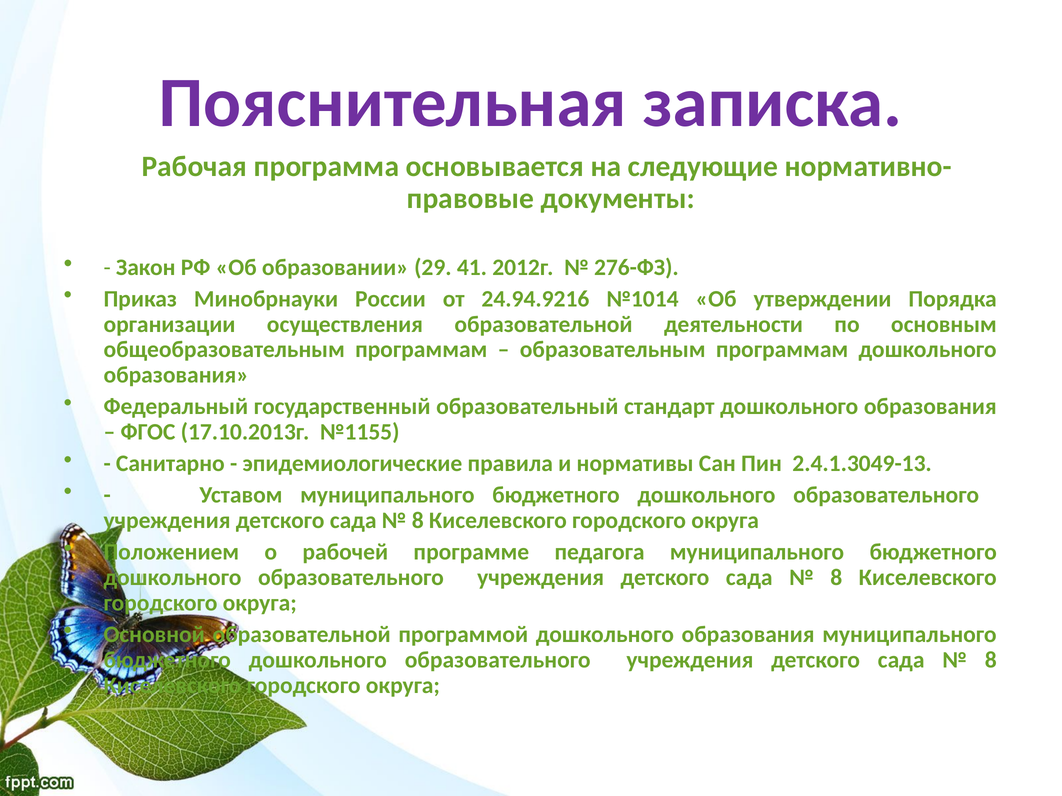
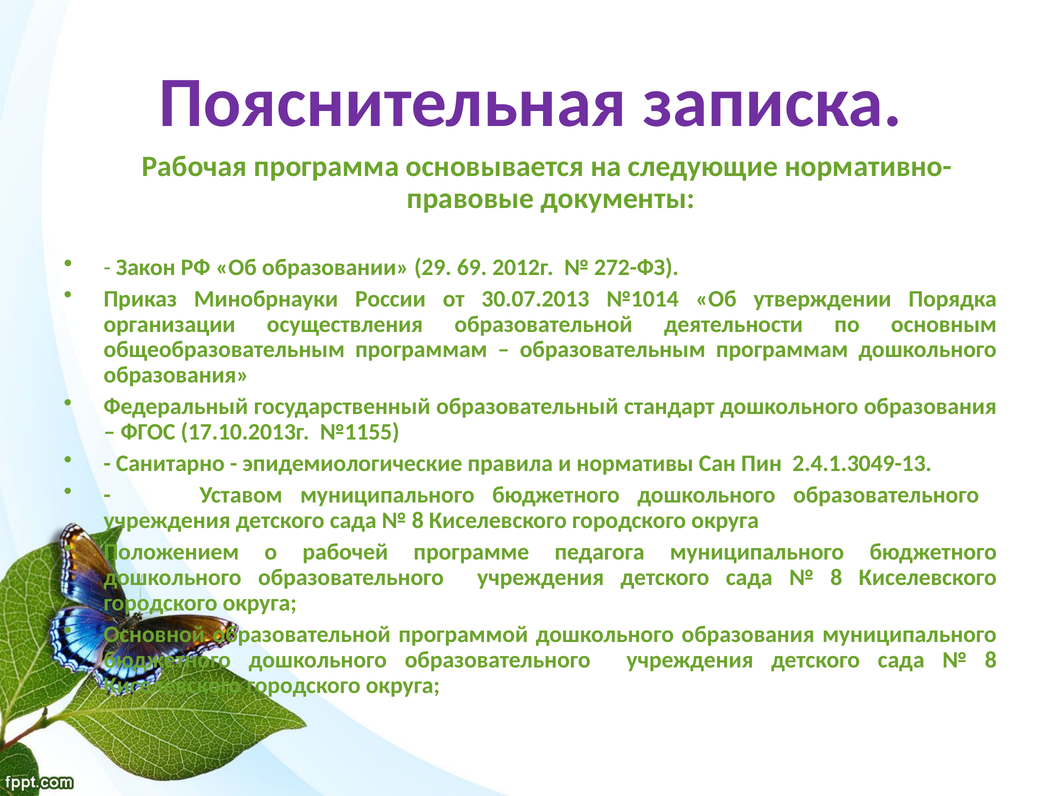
41: 41 -> 69
276-ФЗ: 276-ФЗ -> 272-ФЗ
24.94.9216: 24.94.9216 -> 30.07.2013
